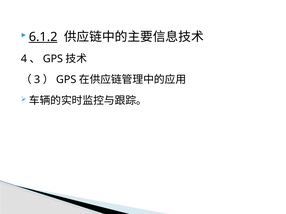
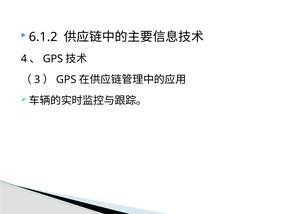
6.1.2 underline: present -> none
